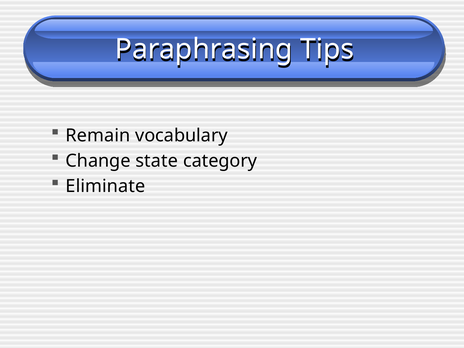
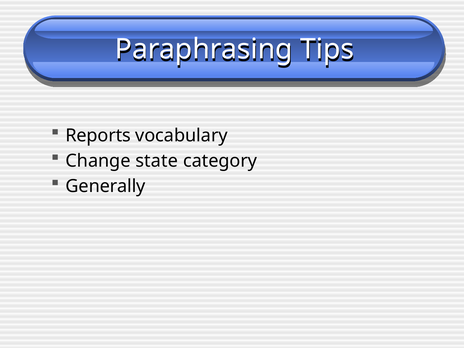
Remain: Remain -> Reports
Eliminate: Eliminate -> Generally
